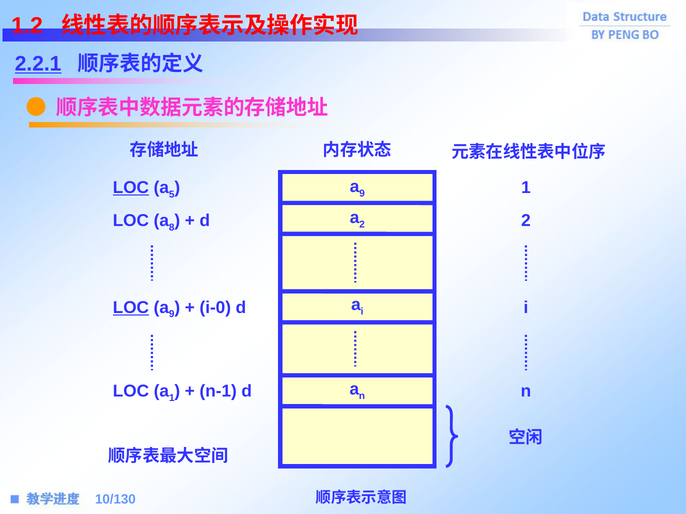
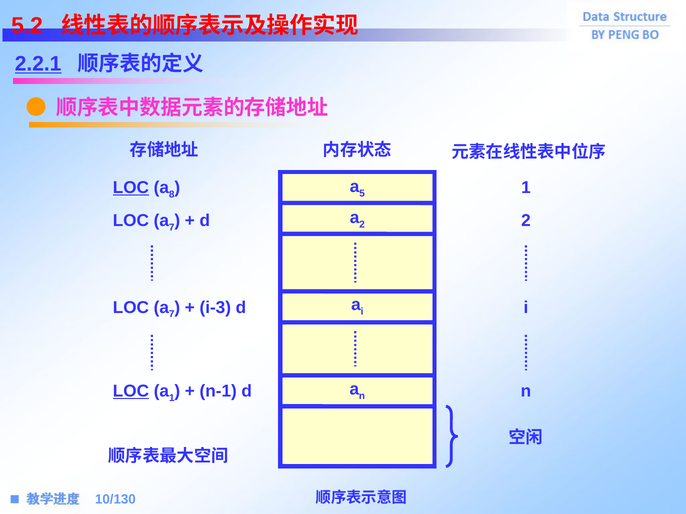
1.2: 1.2 -> 5.2
9 at (362, 194): 9 -> 5
5: 5 -> 8
8 at (172, 228): 8 -> 7
LOC at (131, 308) underline: present -> none
9 at (172, 314): 9 -> 7
i-0: i-0 -> i-3
LOC at (131, 392) underline: none -> present
